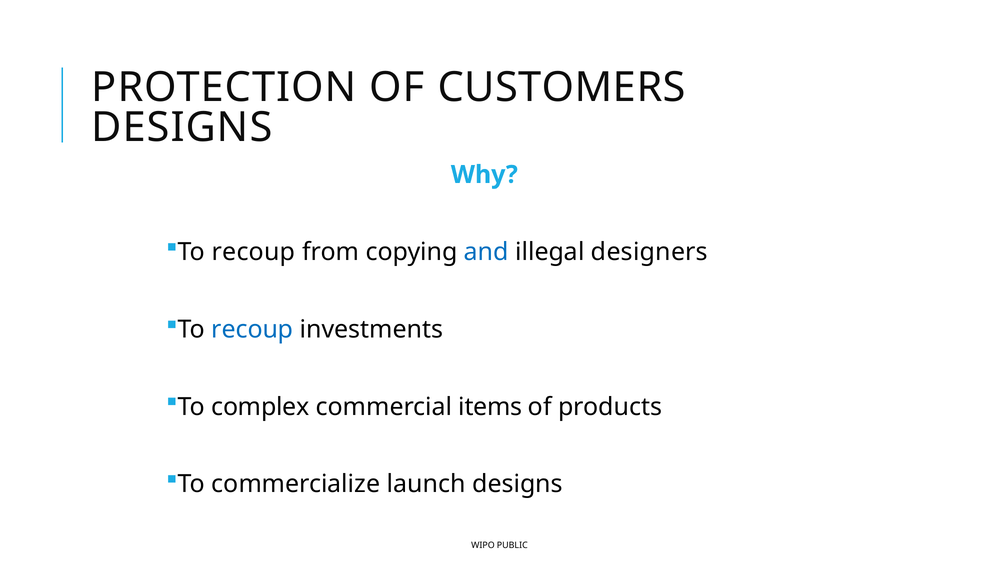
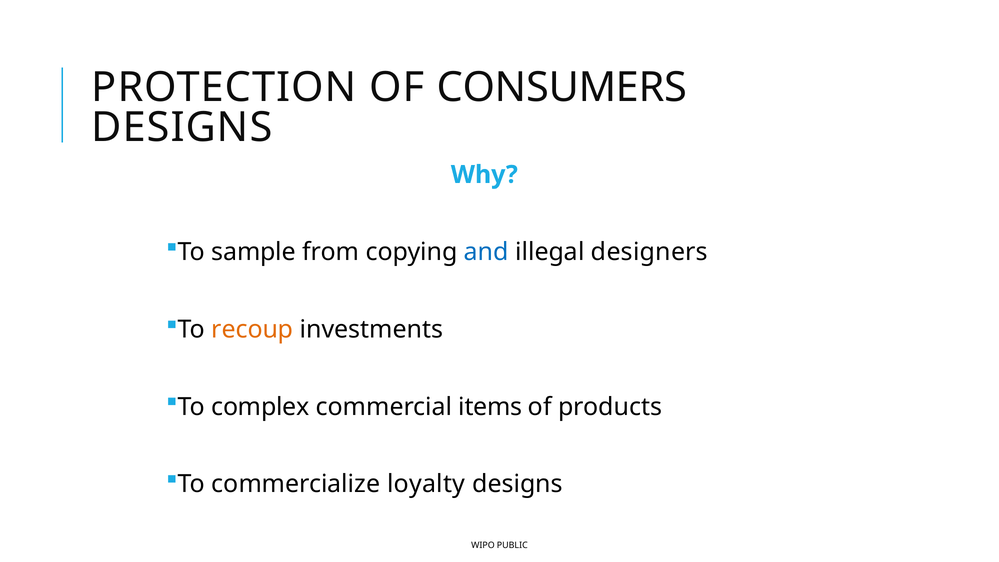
CUSTOMERS: CUSTOMERS -> CONSUMERS
recoup at (253, 252): recoup -> sample
recoup at (252, 329) colour: blue -> orange
launch: launch -> loyalty
